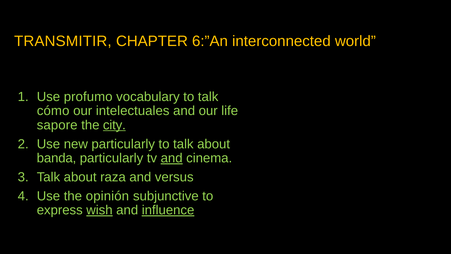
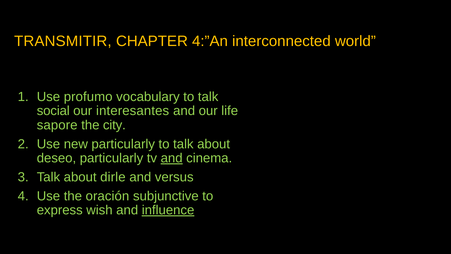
6:”An: 6:”An -> 4:”An
cómo: cómo -> social
intelectuales: intelectuales -> interesantes
city underline: present -> none
banda: banda -> deseo
raza: raza -> dirle
opinión: opinión -> oración
wish underline: present -> none
